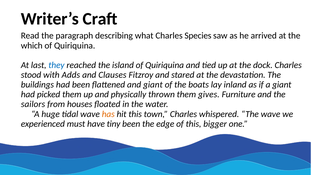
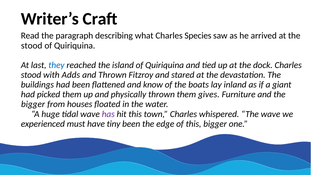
which at (32, 46): which -> stood
and Clauses: Clauses -> Thrown
and giant: giant -> know
sailors at (33, 104): sailors -> bigger
has colour: orange -> purple
